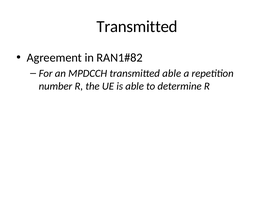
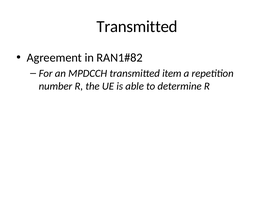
transmitted able: able -> item
